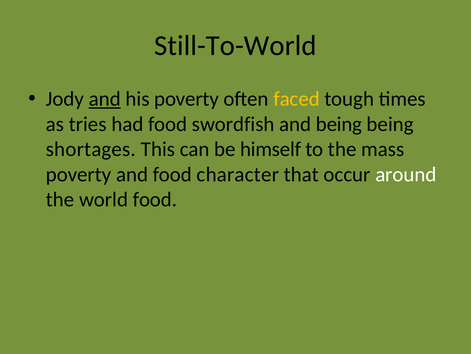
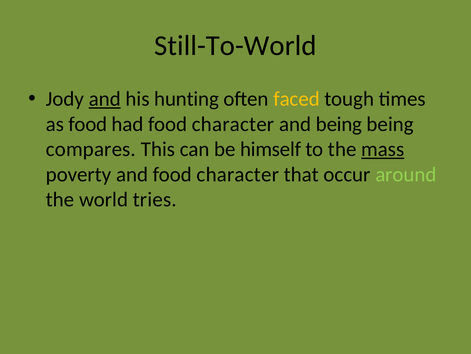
his poverty: poverty -> hunting
as tries: tries -> food
had food swordfish: swordfish -> character
shortages: shortages -> compares
mass underline: none -> present
around colour: white -> light green
world food: food -> tries
